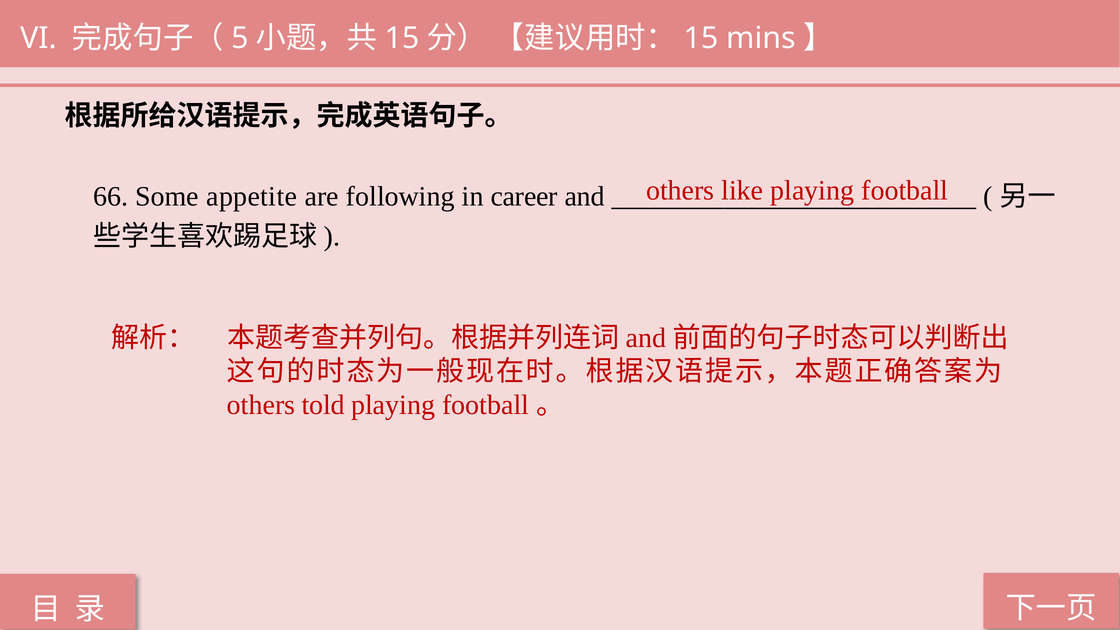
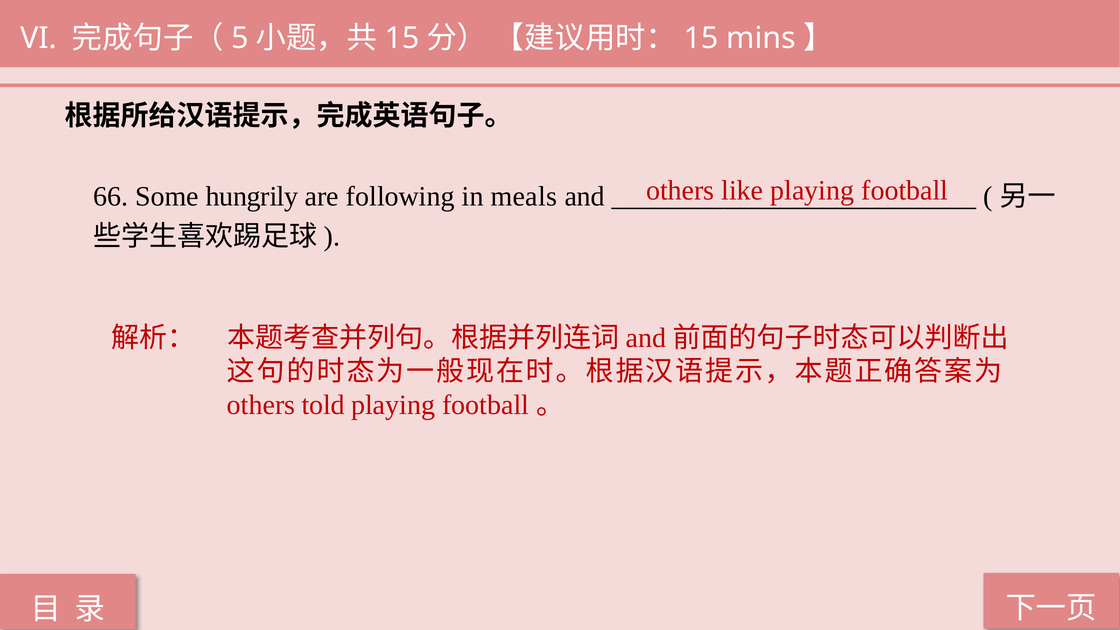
appetite: appetite -> hungrily
career: career -> meals
